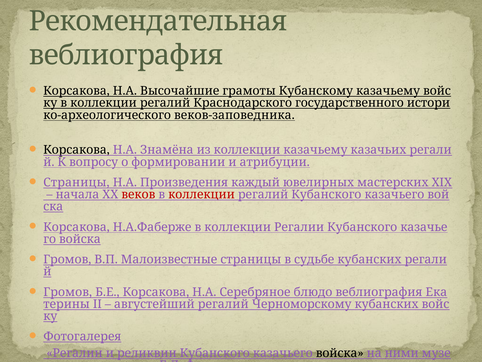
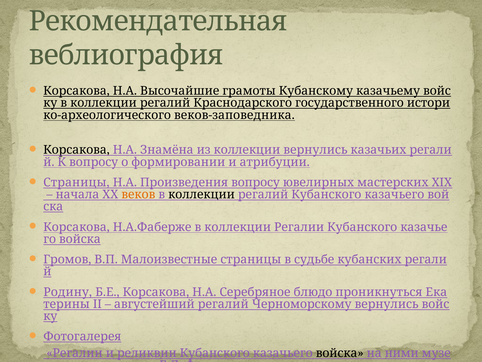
коллекции казачьему: казачьему -> вернулись
Произведения каждый: каждый -> вопросу
веков colour: red -> orange
коллекции at (202, 194) colour: red -> black
Громов at (68, 292): Громов -> Родину
блюдо веблиография: веблиография -> проникнуться
Черноморскому кубанских: кубанских -> вернулись
